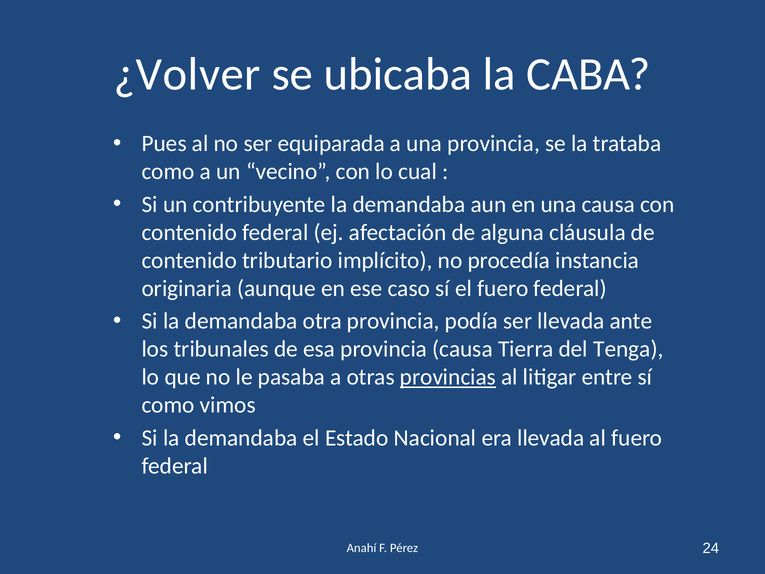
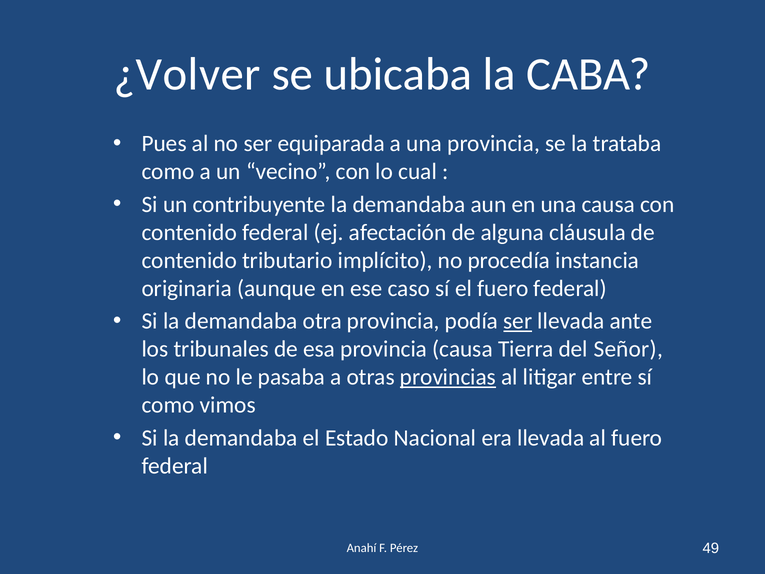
ser at (518, 321) underline: none -> present
Tenga: Tenga -> Señor
24: 24 -> 49
